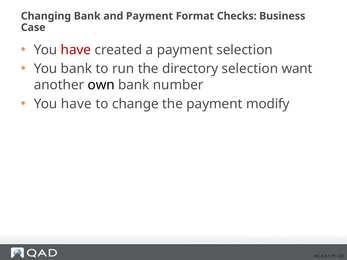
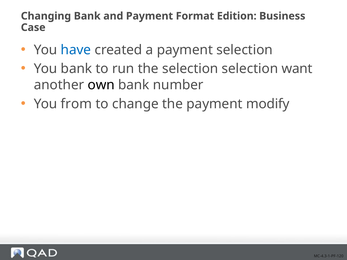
Checks: Checks -> Edition
have at (76, 50) colour: red -> blue
the directory: directory -> selection
have at (76, 104): have -> from
